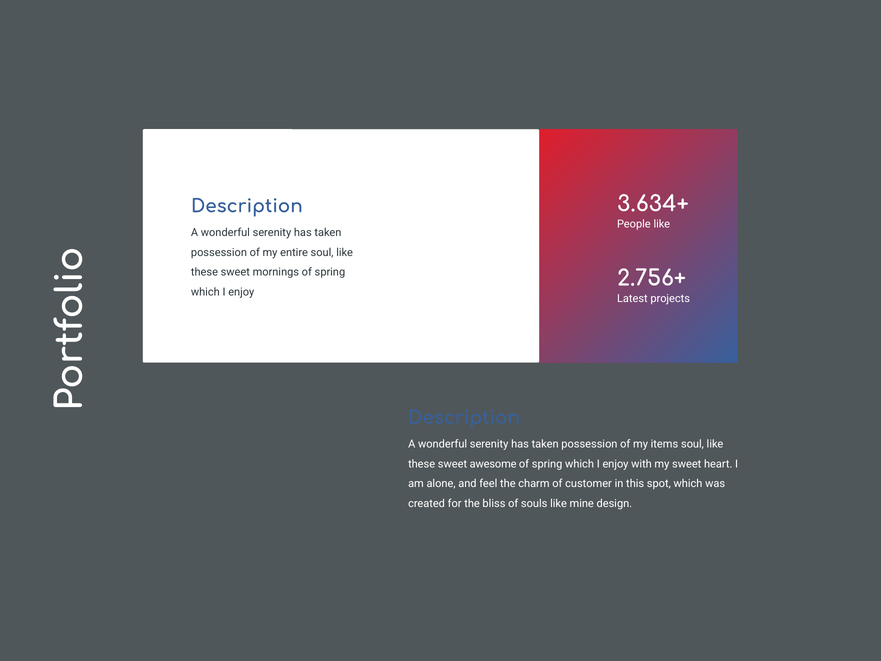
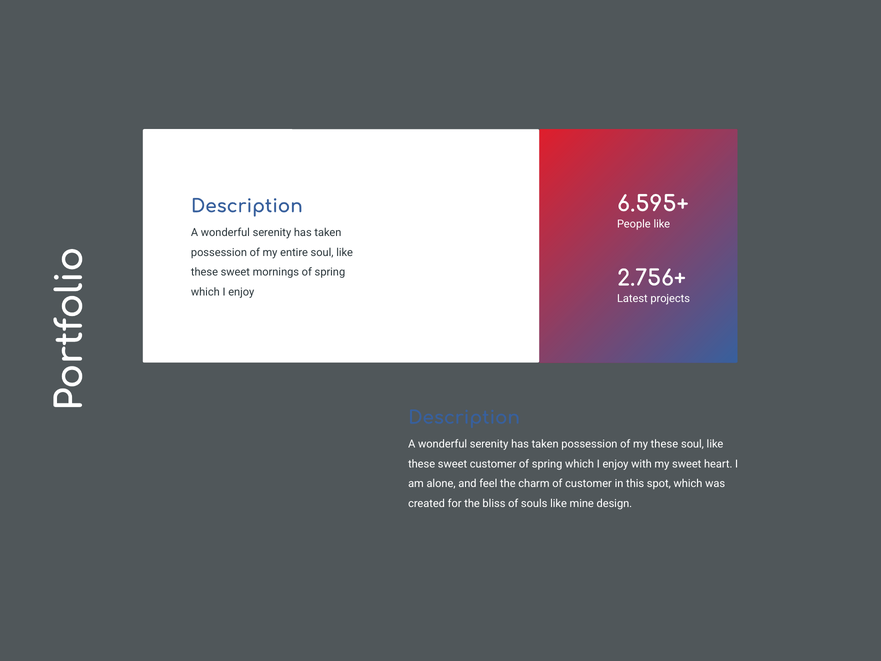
3.634+: 3.634+ -> 6.595+
my items: items -> these
sweet awesome: awesome -> customer
